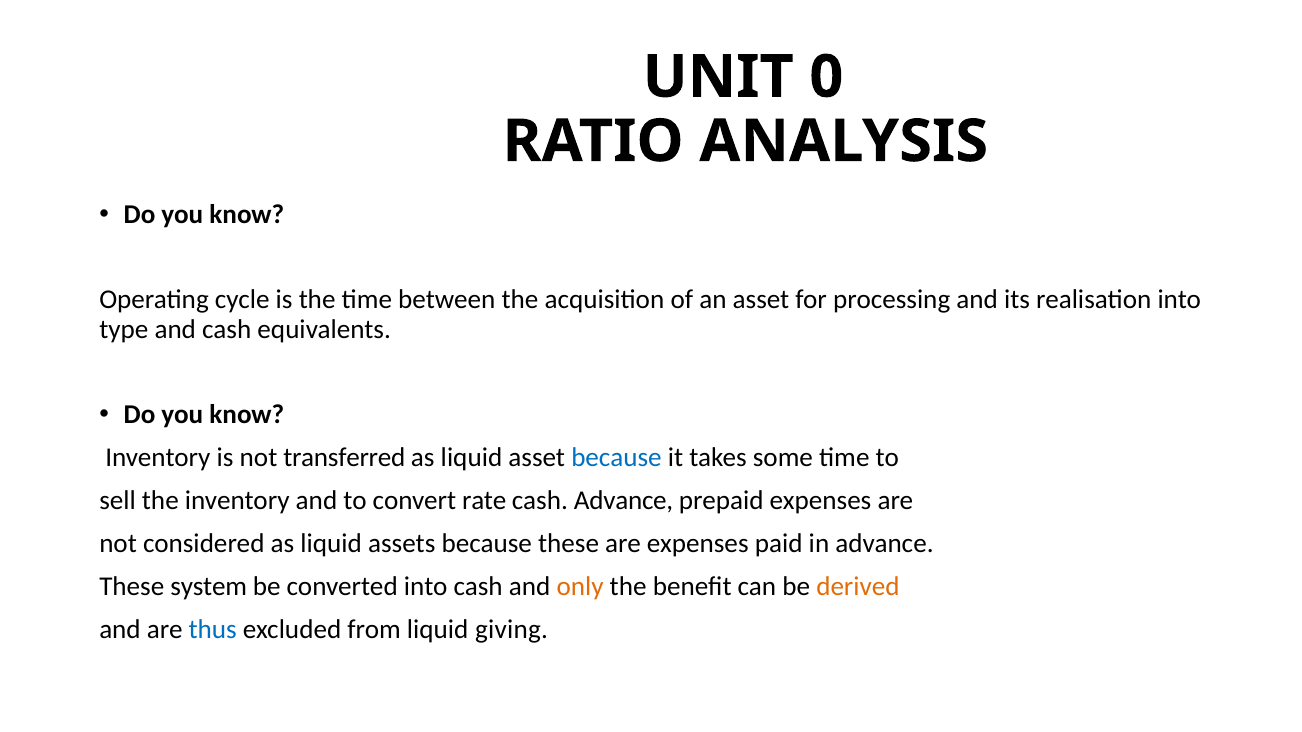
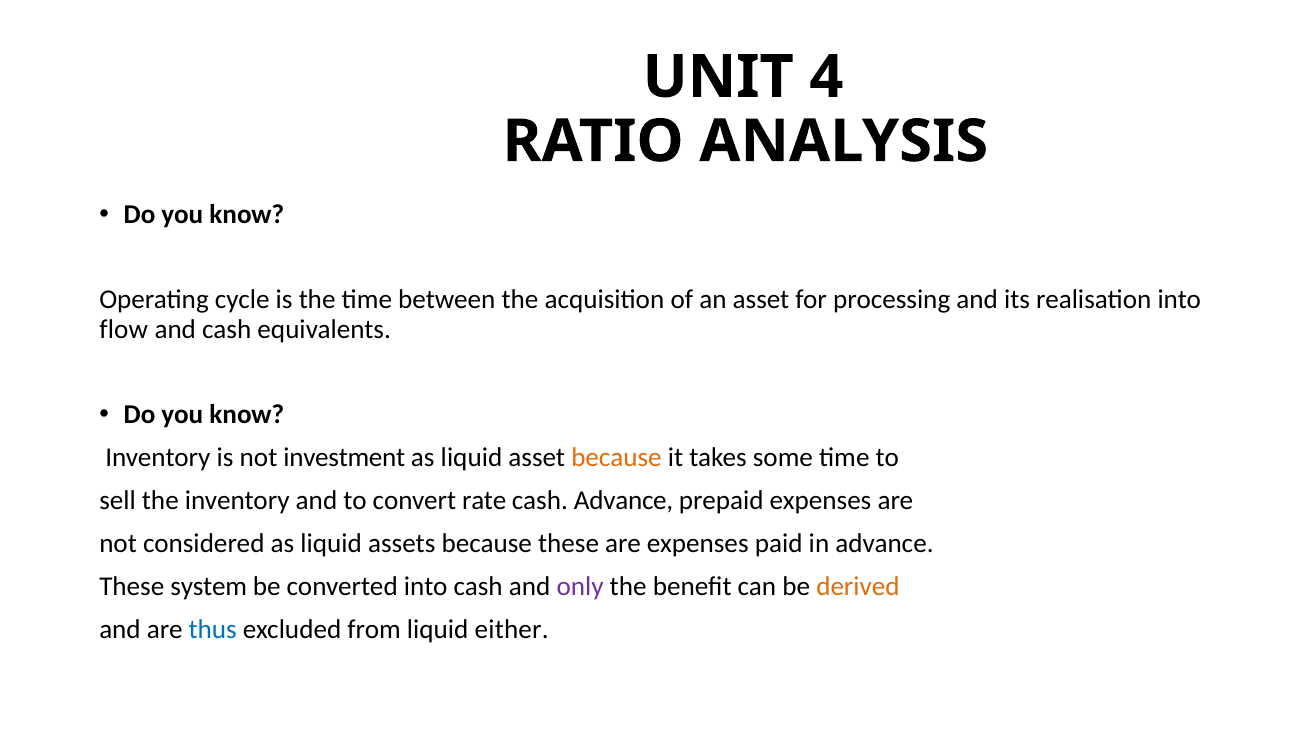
0: 0 -> 4
type: type -> flow
transferred: transferred -> investment
because at (616, 458) colour: blue -> orange
only colour: orange -> purple
giving: giving -> either
